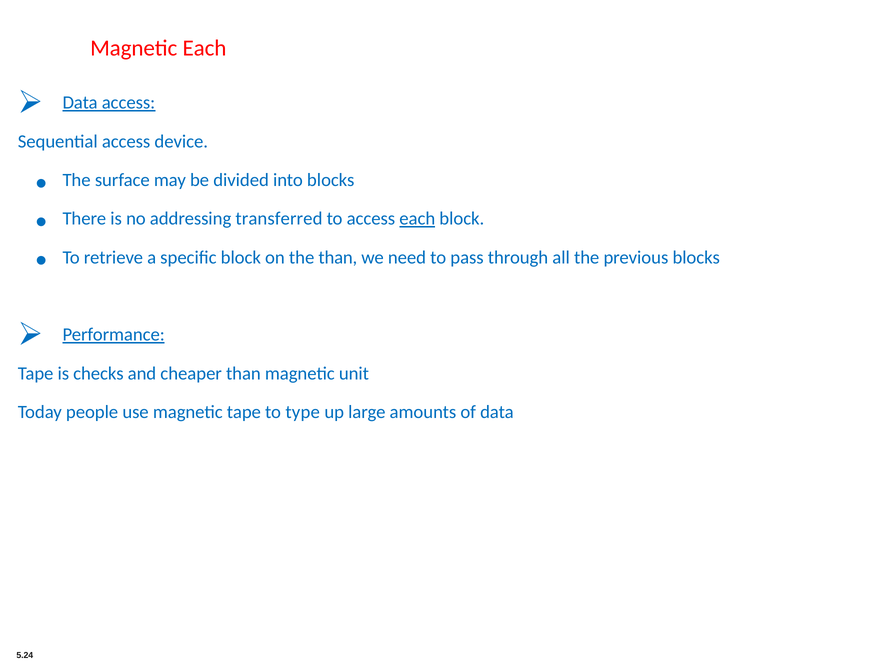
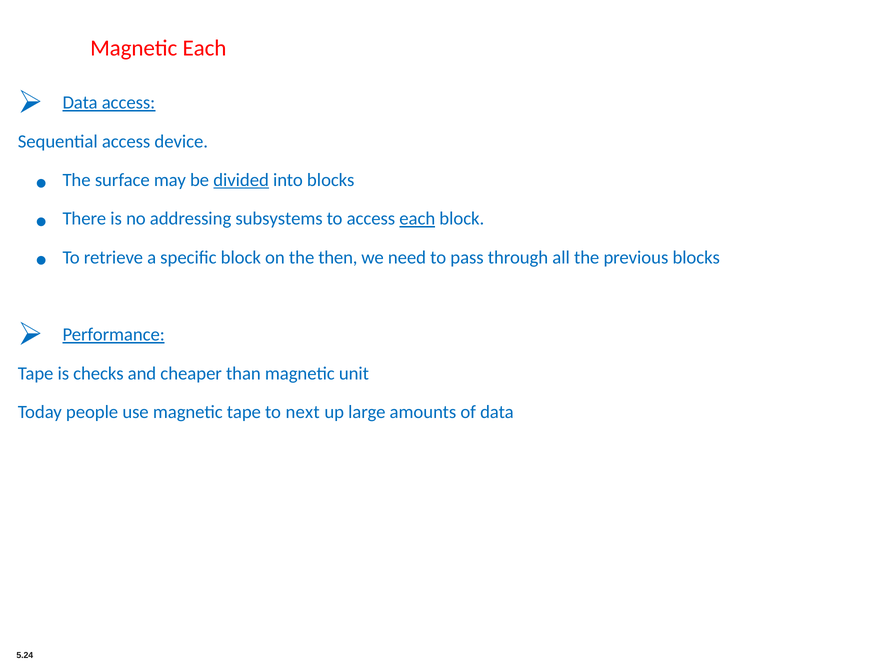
divided underline: none -> present
transferred: transferred -> subsystems
the than: than -> then
type: type -> next
